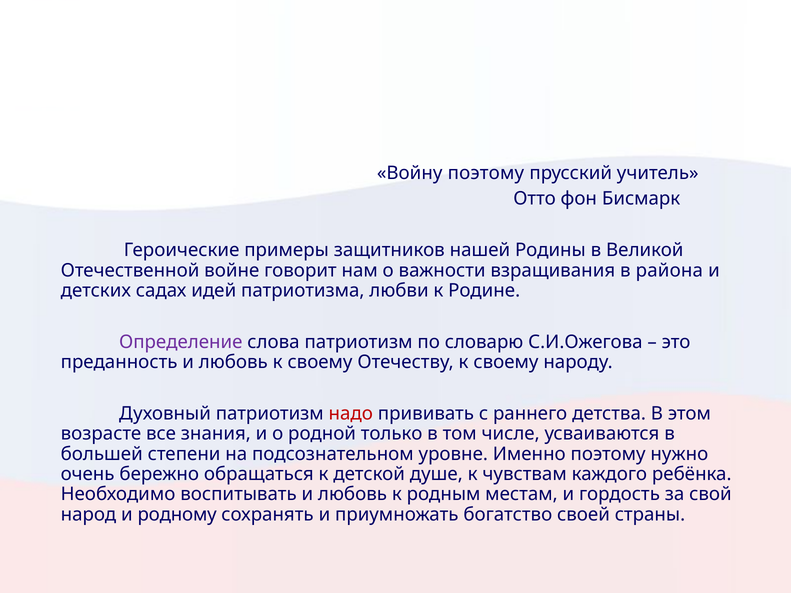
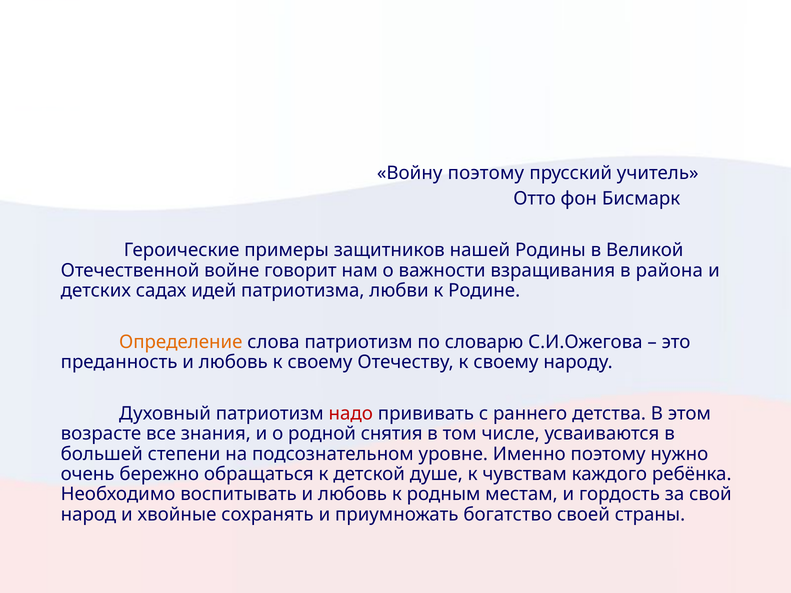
Определение colour: purple -> orange
только: только -> снятия
родному: родному -> хвойные
